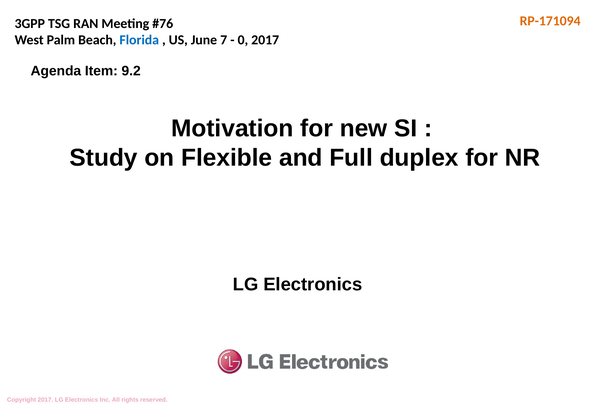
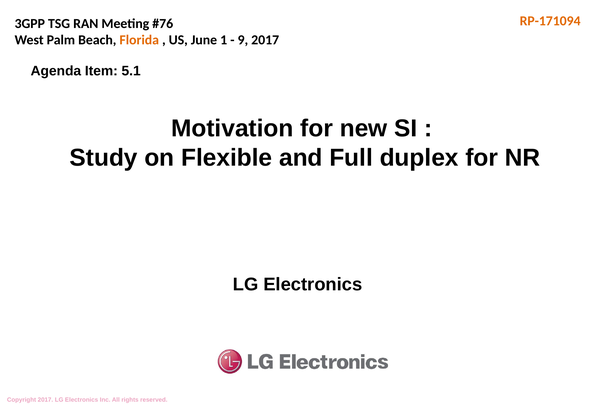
Florida colour: blue -> orange
7: 7 -> 1
0: 0 -> 9
9.2: 9.2 -> 5.1
